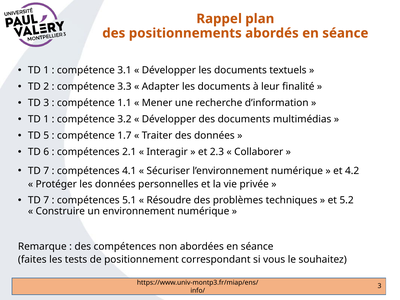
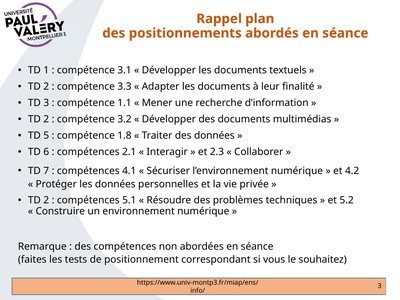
1 at (46, 119): 1 -> 2
1.7: 1.7 -> 1.8
7 at (46, 200): 7 -> 2
